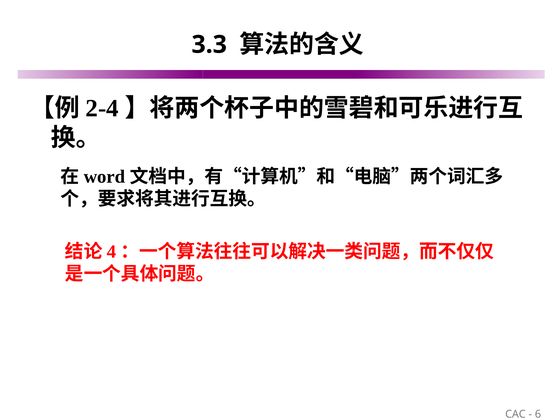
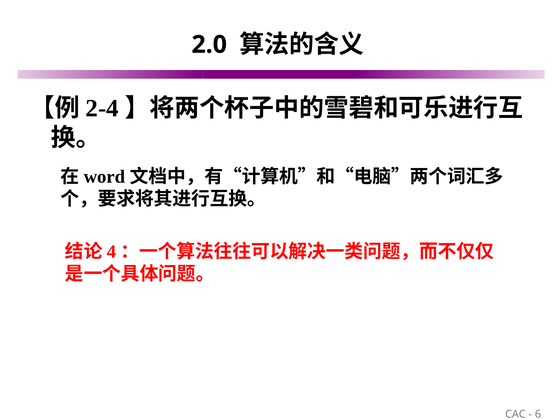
3.3: 3.3 -> 2.0
